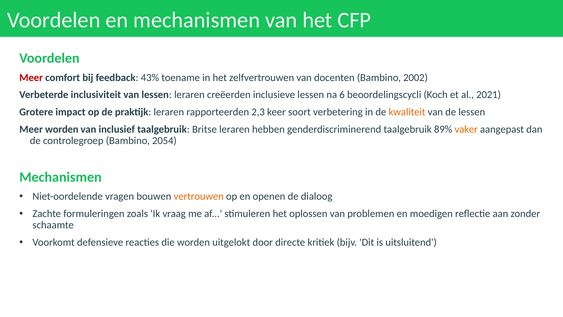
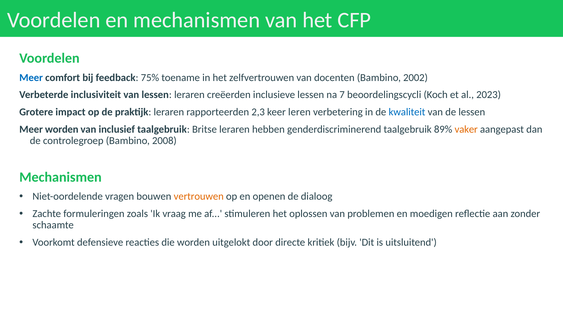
Meer at (31, 77) colour: red -> blue
43%: 43% -> 75%
6: 6 -> 7
2021: 2021 -> 2023
soort: soort -> leren
kwaliteit colour: orange -> blue
2054: 2054 -> 2008
